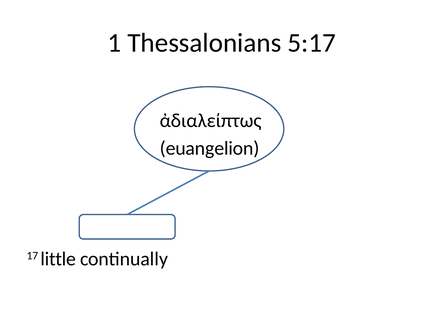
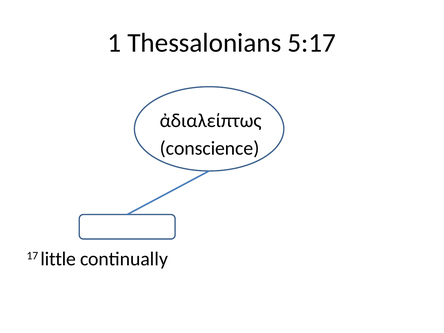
euangelion: euangelion -> conscience
